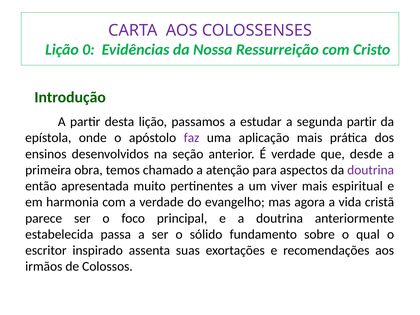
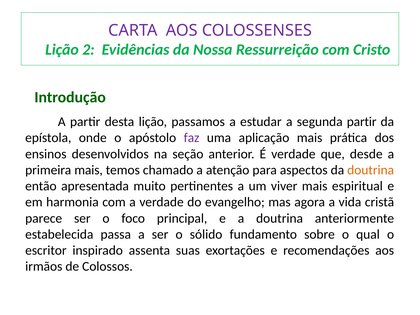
0: 0 -> 2
primeira obra: obra -> mais
doutrina at (371, 170) colour: purple -> orange
